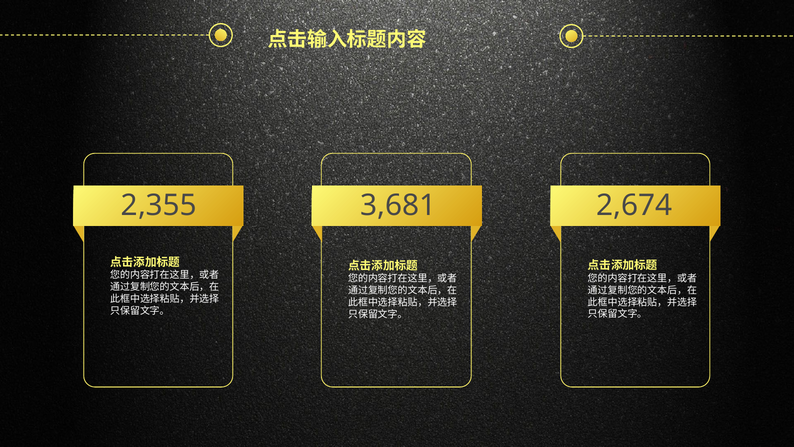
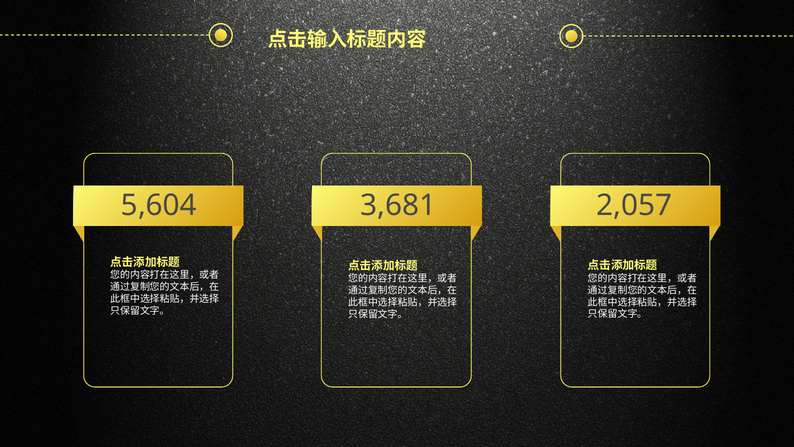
2,355: 2,355 -> 5,604
2,674: 2,674 -> 2,057
